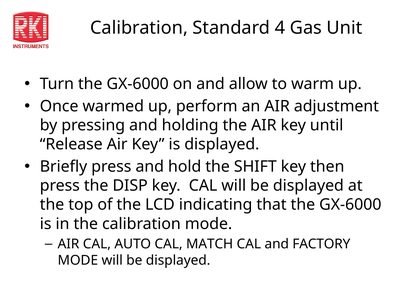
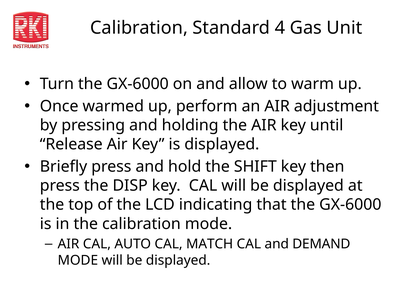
FACTORY: FACTORY -> DEMAND
